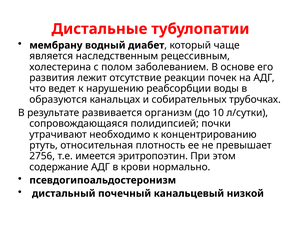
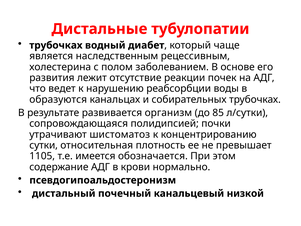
мембрану at (56, 45): мембрану -> трубочках
10: 10 -> 85
необходимо: необходимо -> шистоматоз
ртуть: ртуть -> сутки
2756: 2756 -> 1105
эритропоэтин: эритропоэтин -> обозначается
